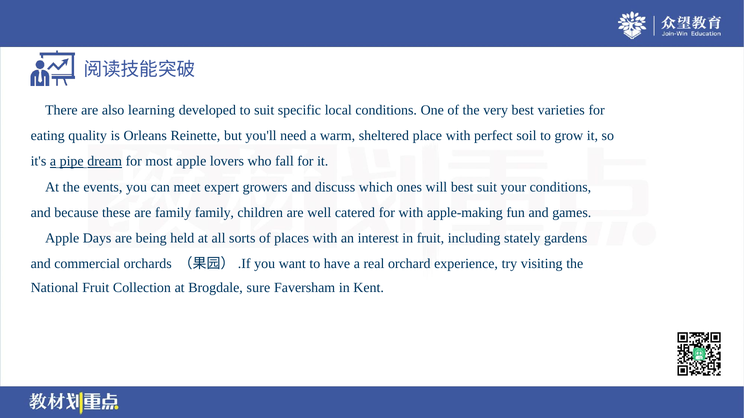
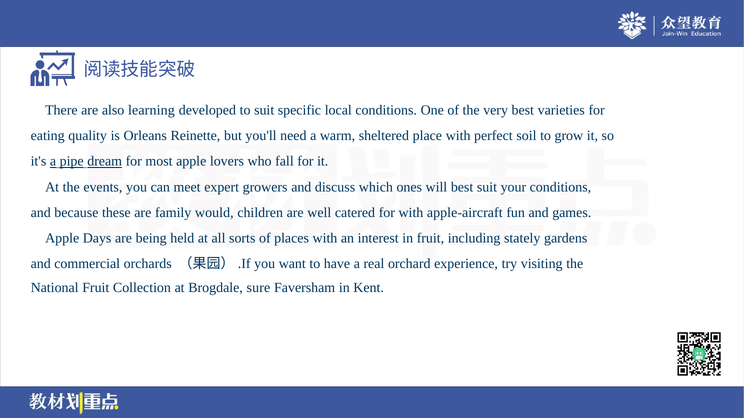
family family: family -> would
apple-making: apple-making -> apple-aircraft
